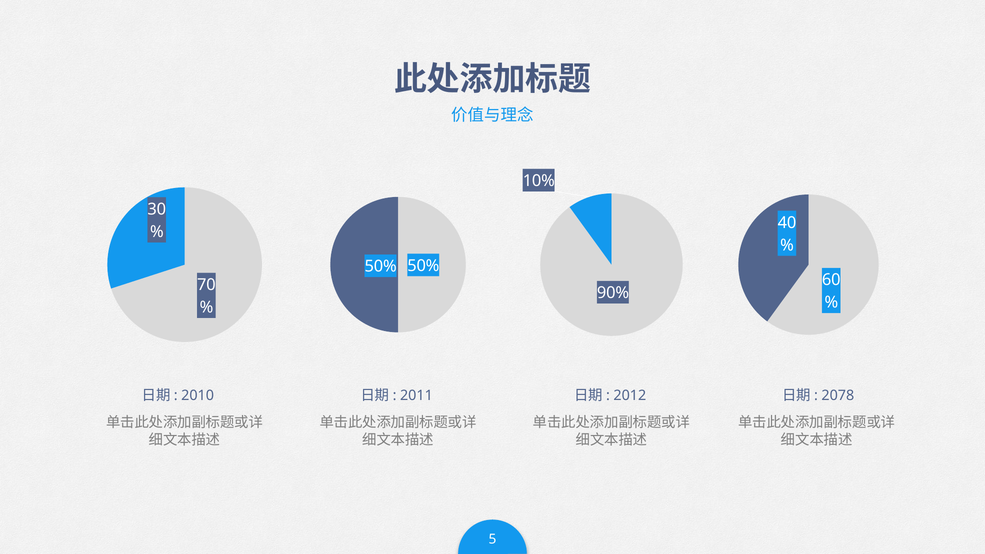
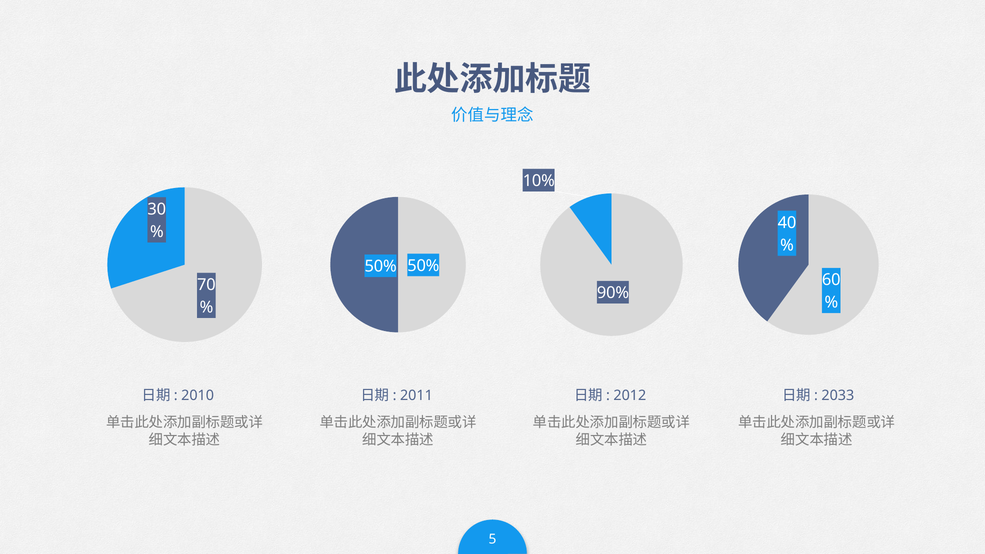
2078: 2078 -> 2033
